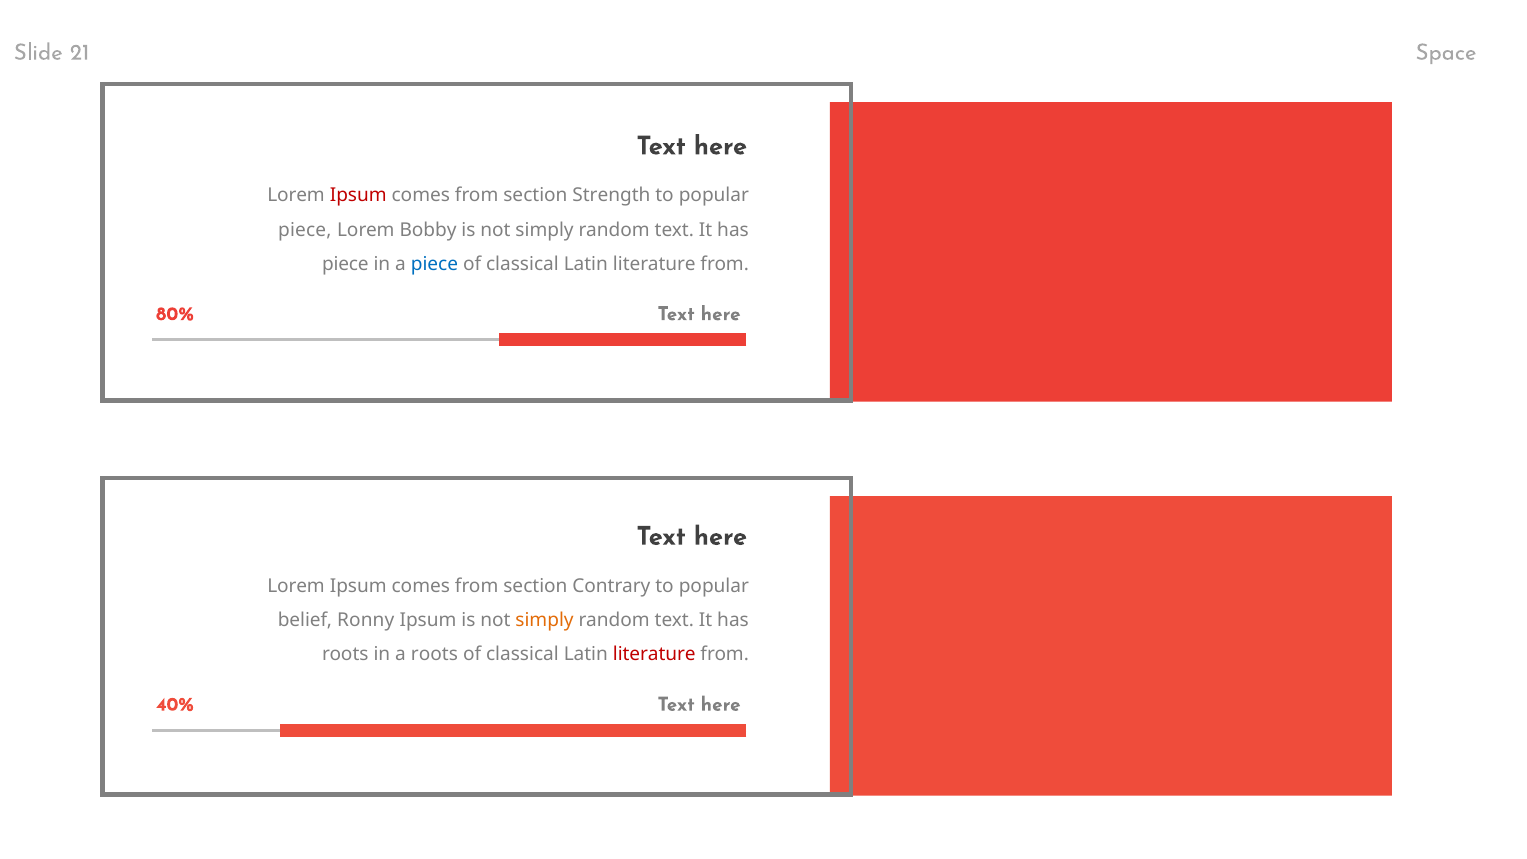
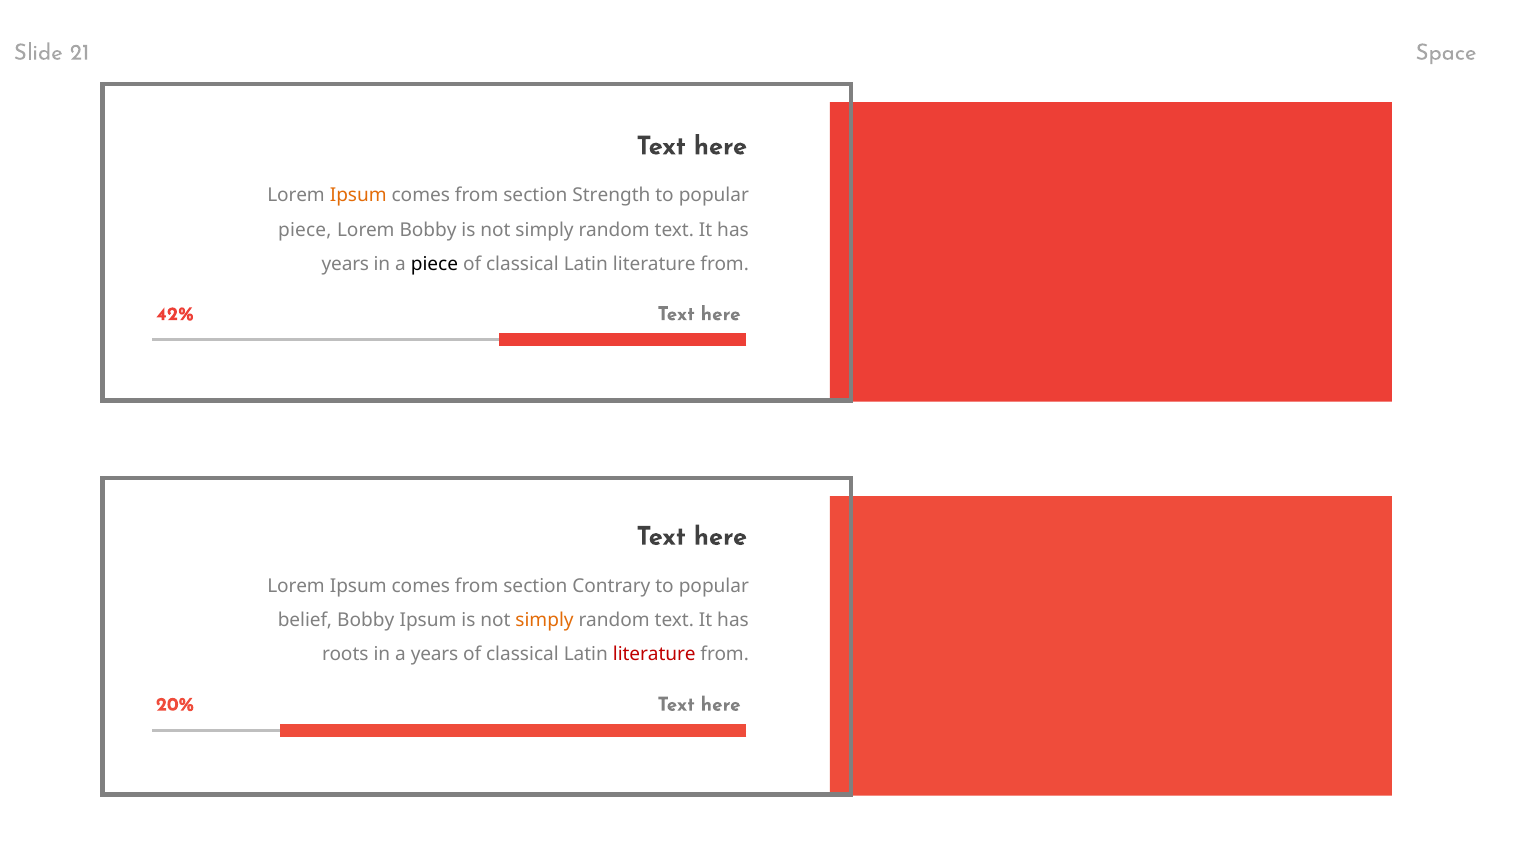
Ipsum at (358, 195) colour: red -> orange
piece at (345, 264): piece -> years
piece at (434, 264) colour: blue -> black
80%: 80% -> 42%
belief Ronny: Ronny -> Bobby
a roots: roots -> years
40%: 40% -> 20%
